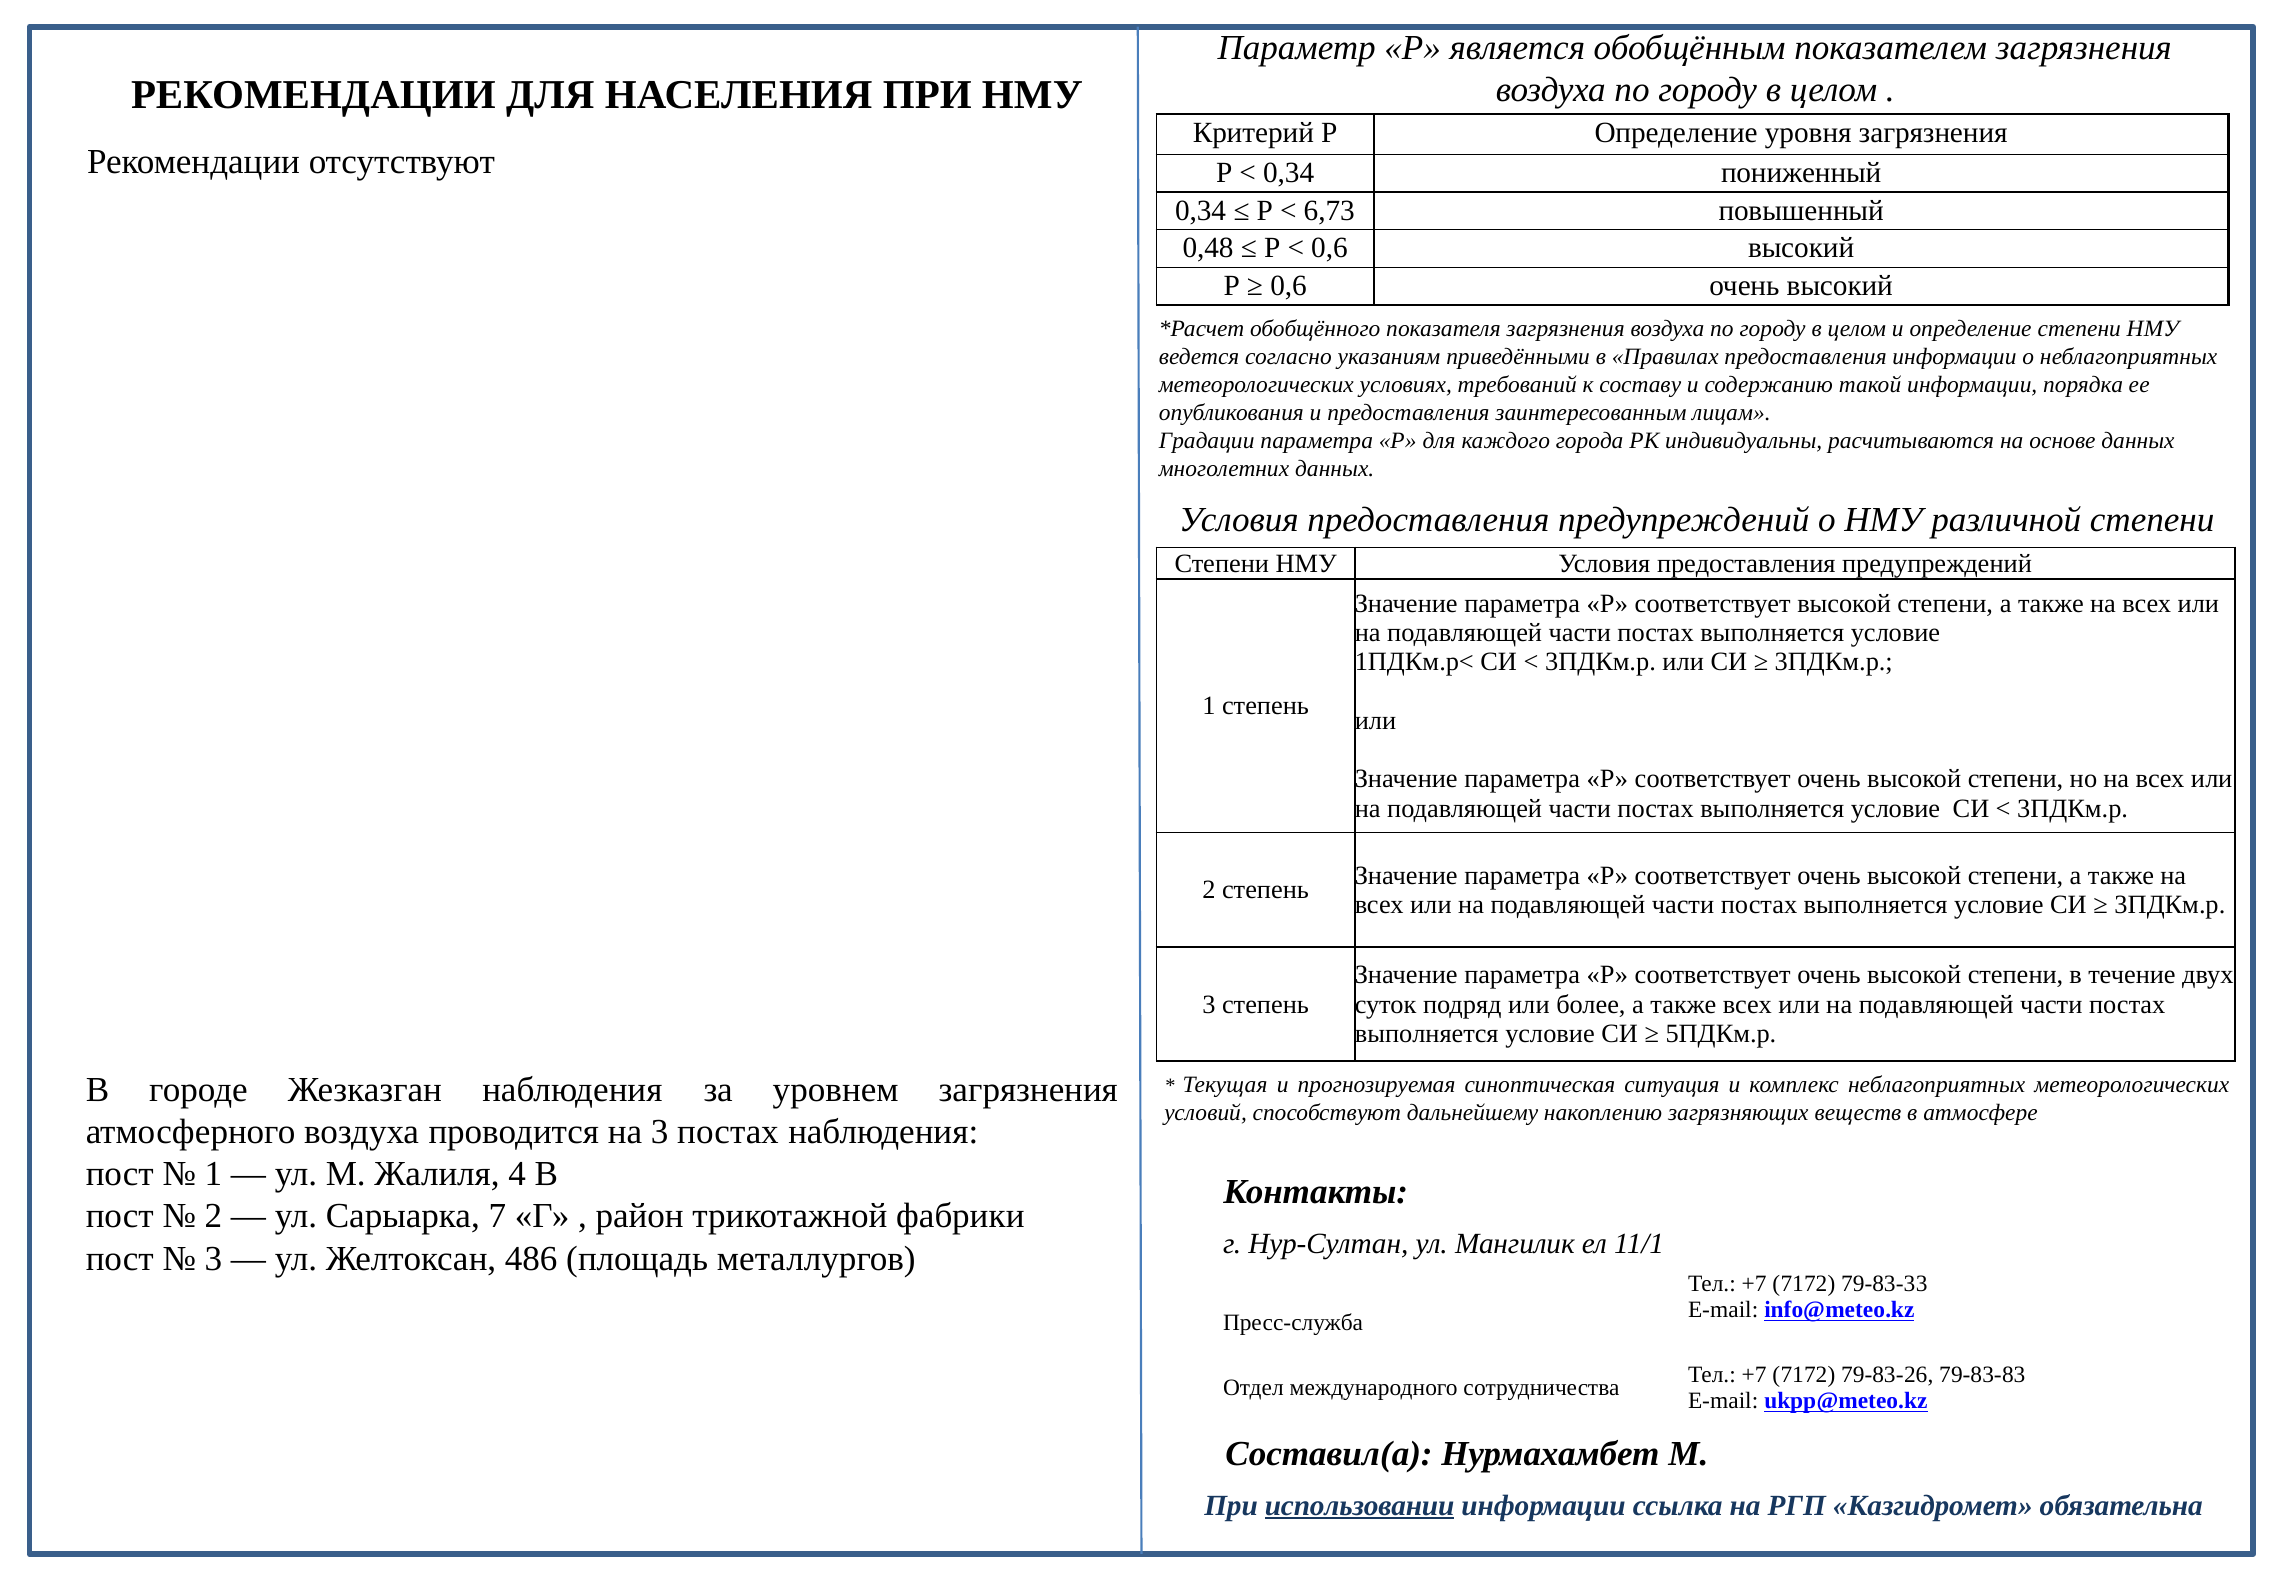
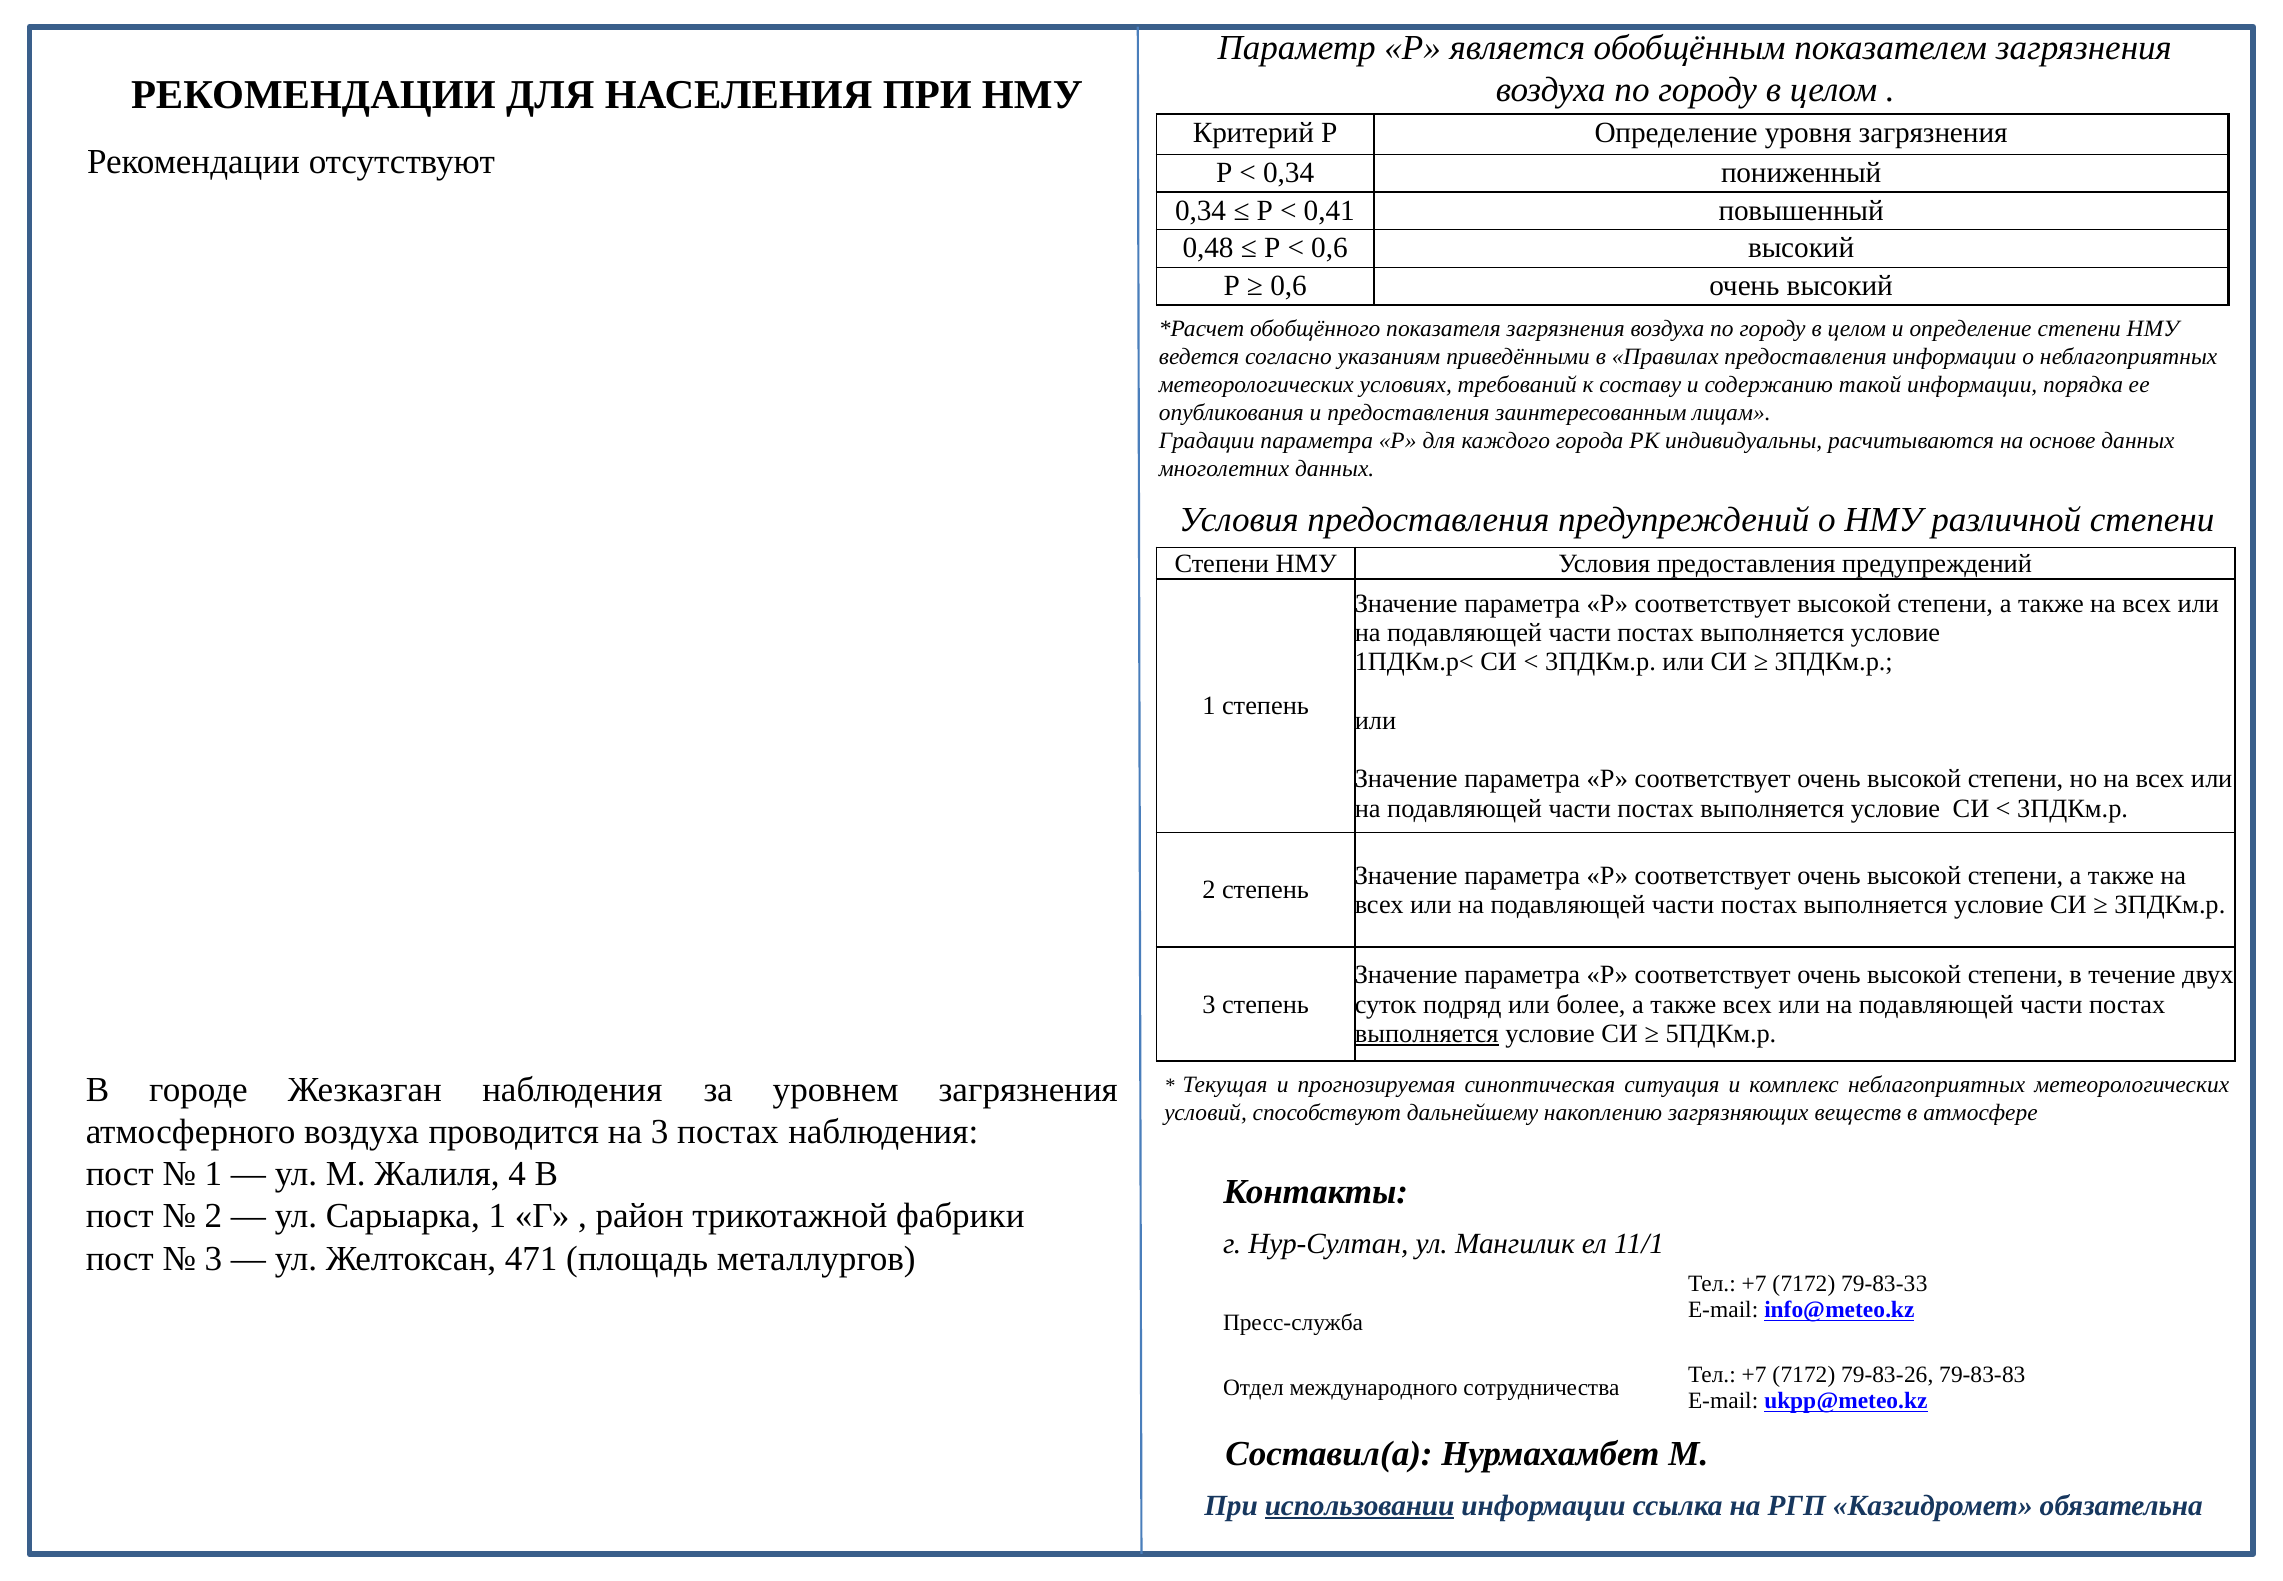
6,73: 6,73 -> 0,41
выполняется at (1427, 1033) underline: none -> present
Сарыарка 7: 7 -> 1
486: 486 -> 471
